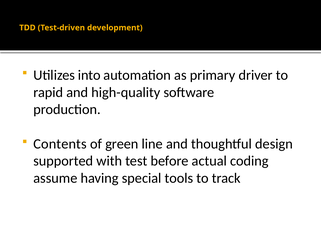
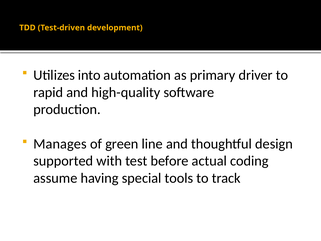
Contents: Contents -> Manages
